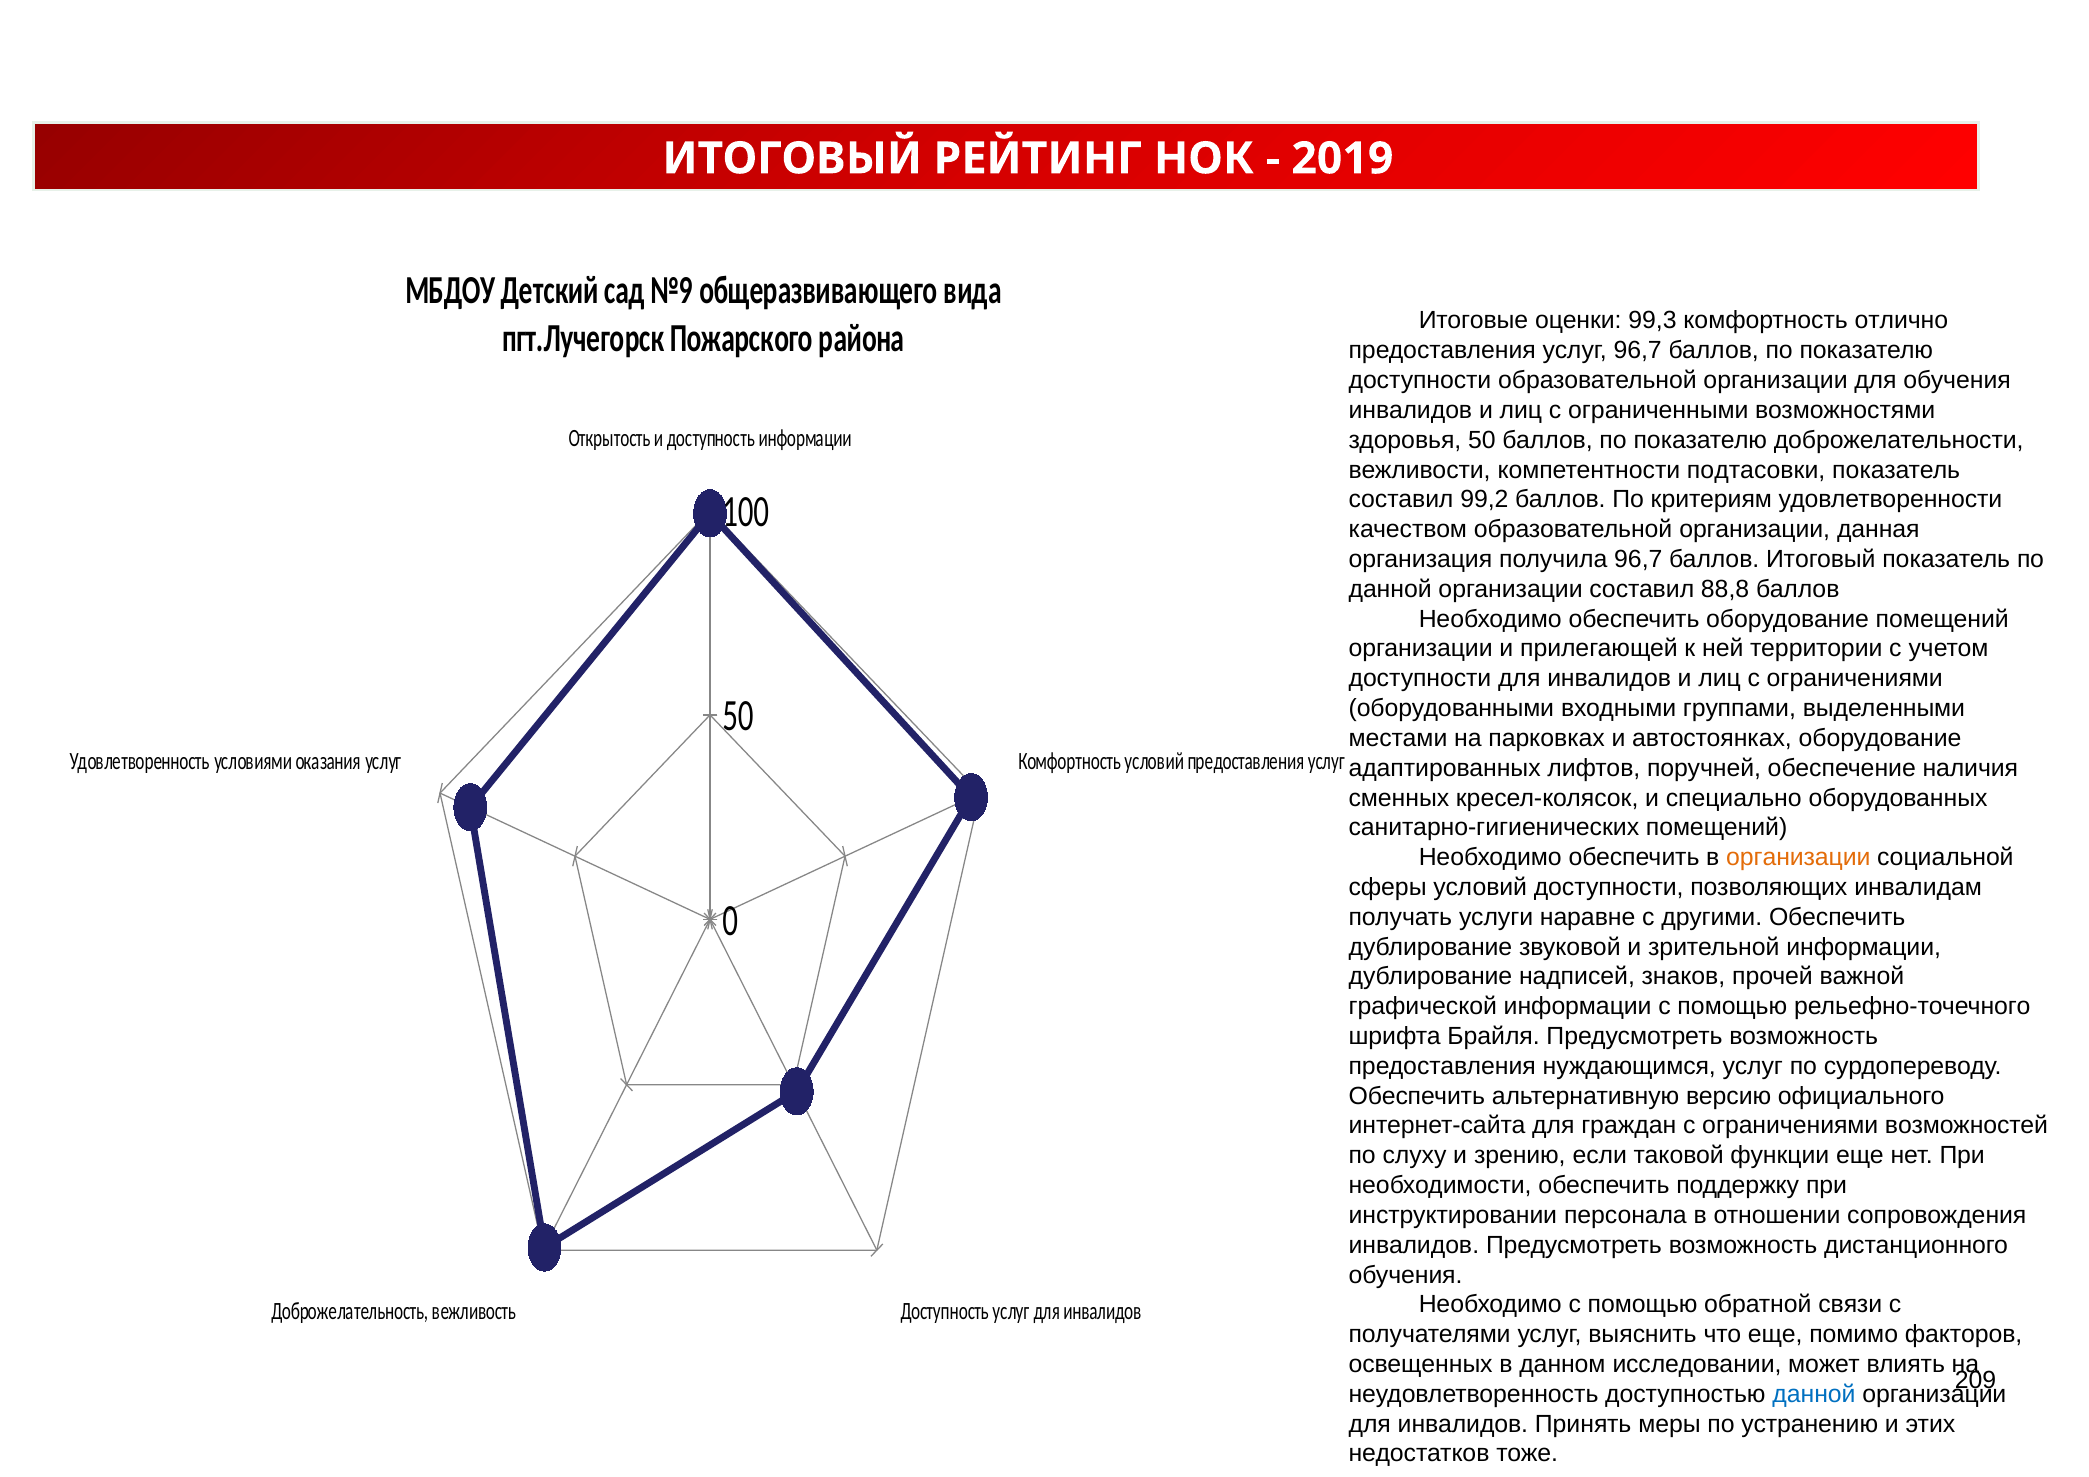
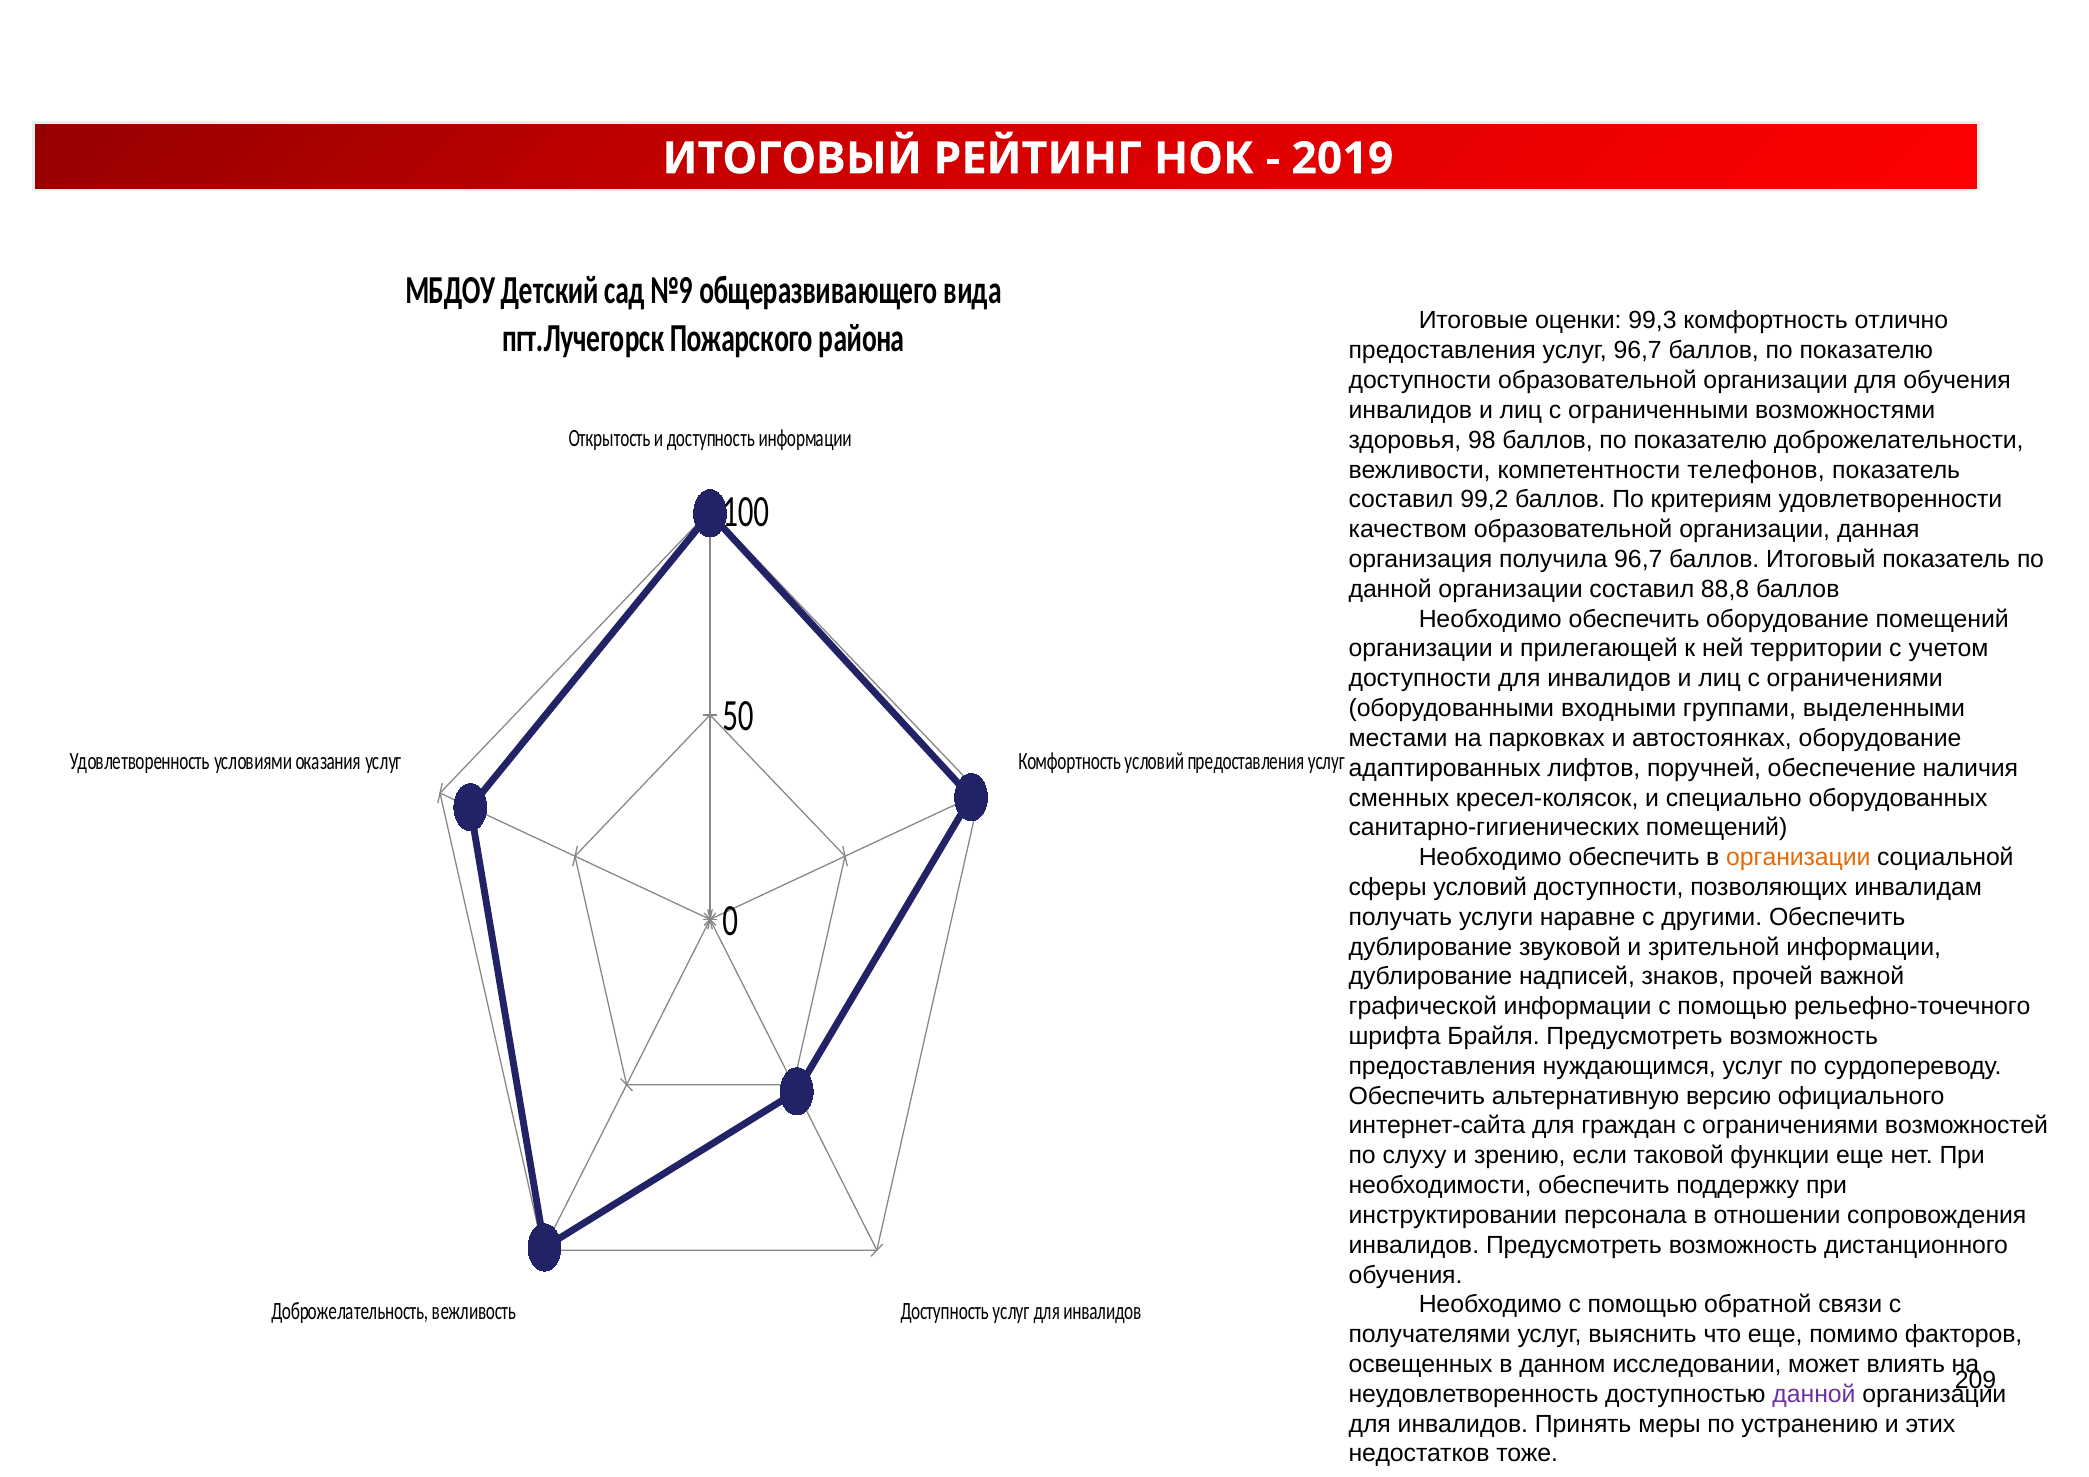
здоровья 50: 50 -> 98
подтасовки: подтасовки -> телефонов
данной at (1814, 1394) colour: blue -> purple
